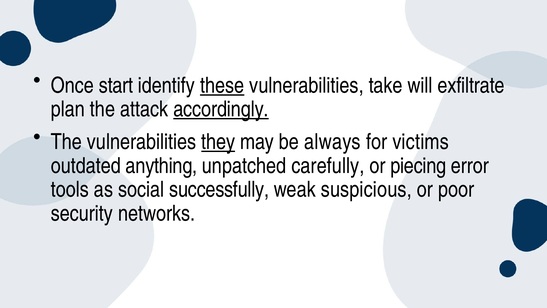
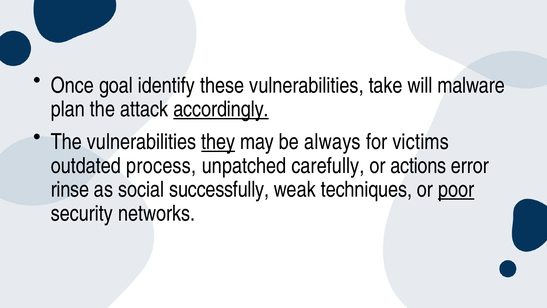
start: start -> goal
these underline: present -> none
exfiltrate: exfiltrate -> malware
anything: anything -> process
piecing: piecing -> actions
tools: tools -> rinse
suspicious: suspicious -> techniques
poor underline: none -> present
